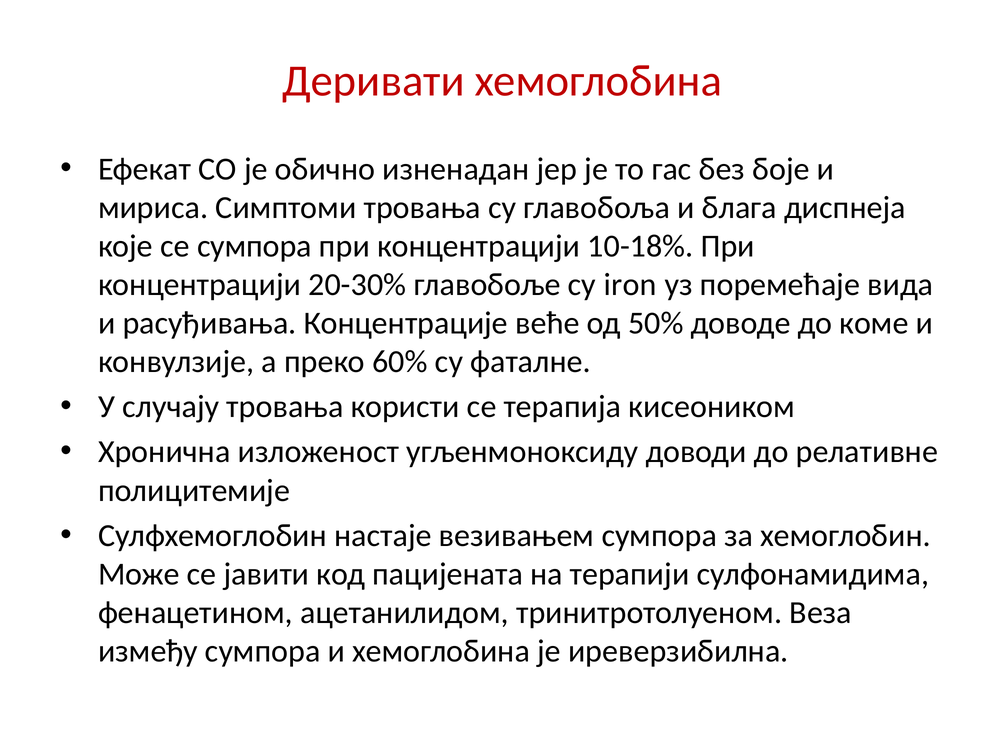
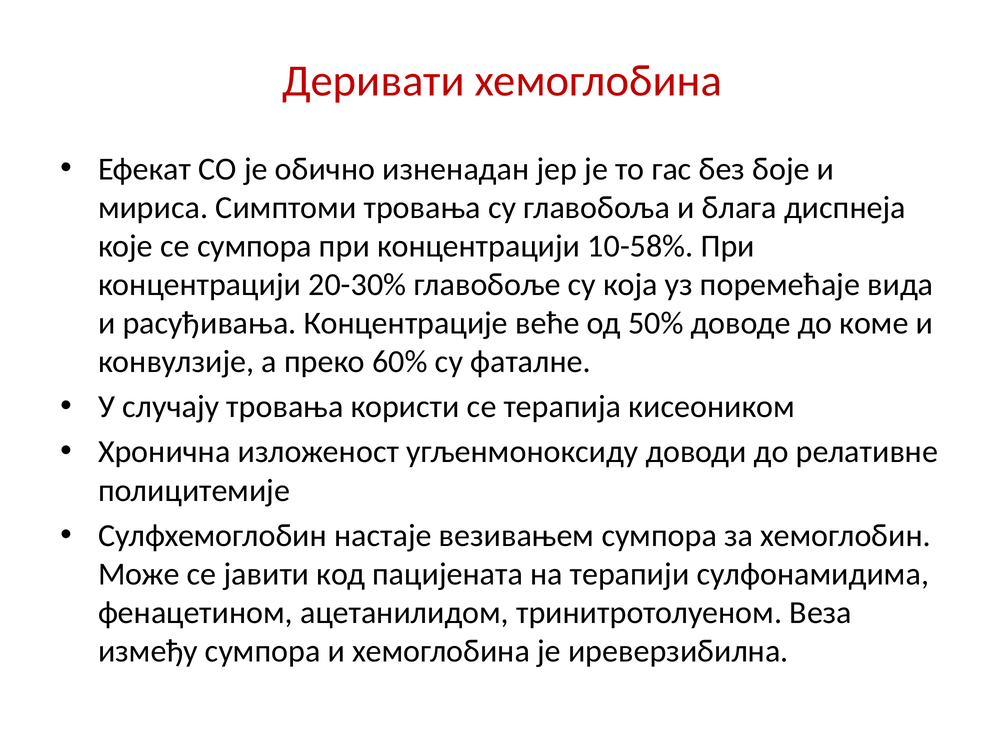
10-18%: 10-18% -> 10-58%
iron: iron -> која
